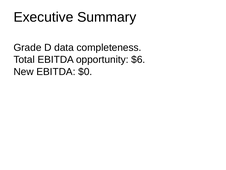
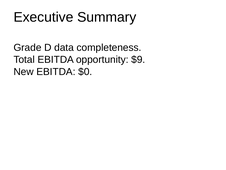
$6: $6 -> $9
